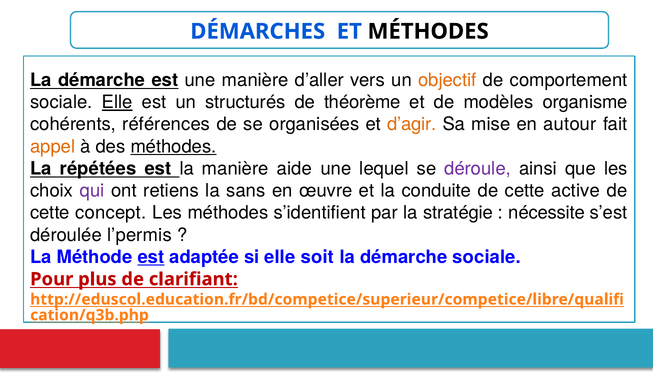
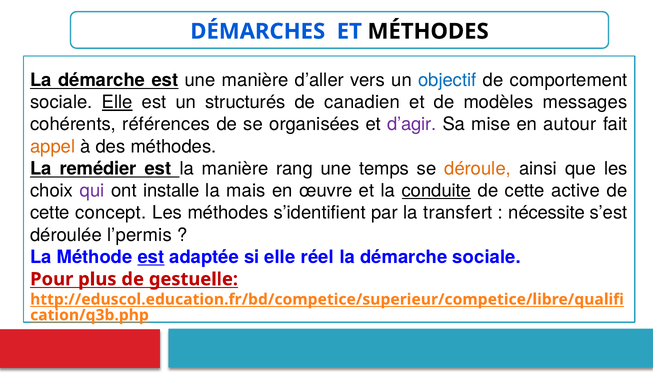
objectif colour: orange -> blue
théorème: théorème -> canadien
organisme: organisme -> messages
d’agir colour: orange -> purple
méthodes at (173, 147) underline: present -> none
répétées: répétées -> remédier
aide: aide -> rang
lequel: lequel -> temps
déroule colour: purple -> orange
retiens: retiens -> installe
sans: sans -> mais
conduite underline: none -> present
stratégie: stratégie -> transfert
soit: soit -> réel
clarifiant: clarifiant -> gestuelle
